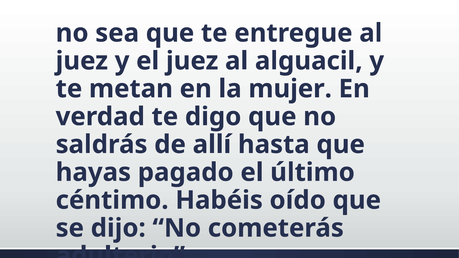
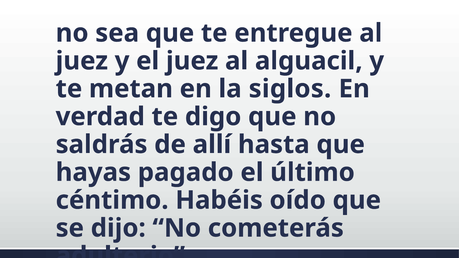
mujer: mujer -> siglos
